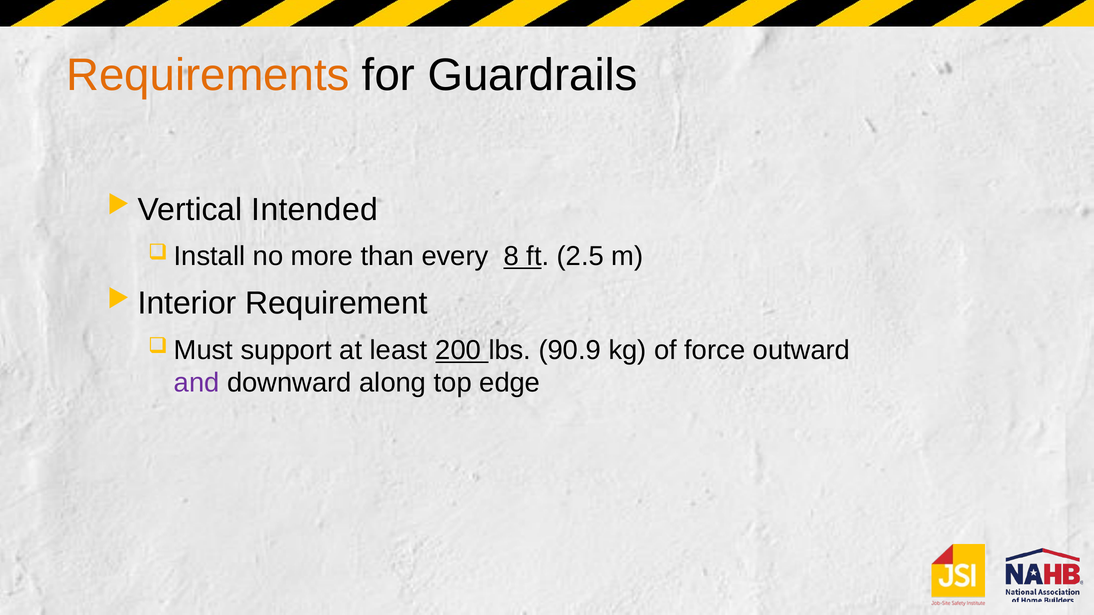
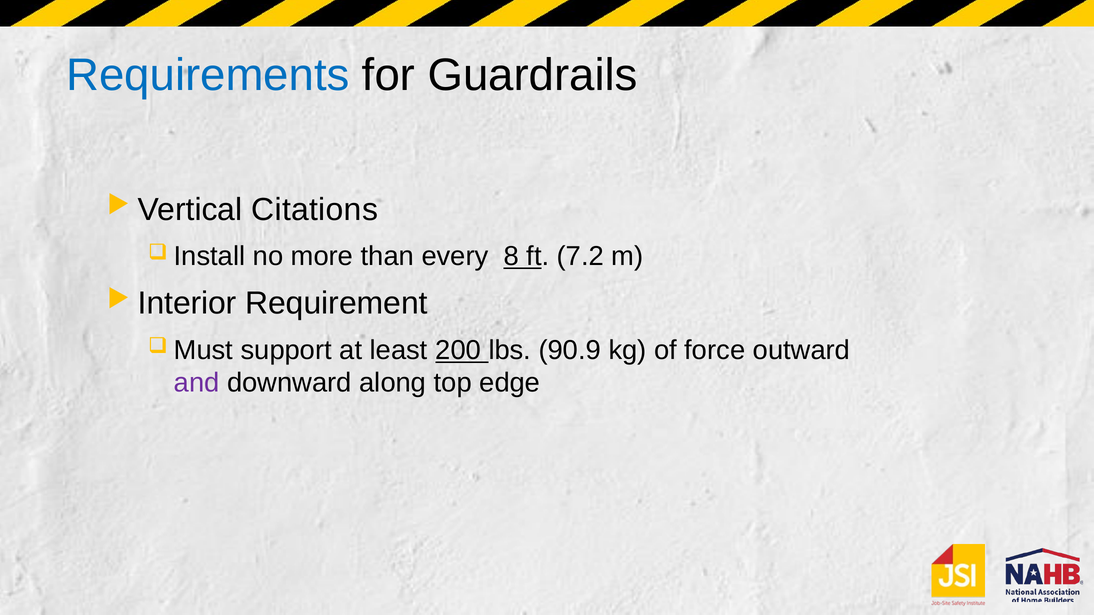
Requirements colour: orange -> blue
Intended: Intended -> Citations
2.5: 2.5 -> 7.2
